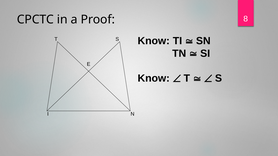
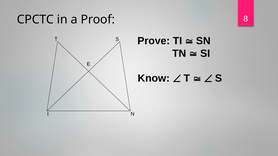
Know at (154, 41): Know -> Prove
